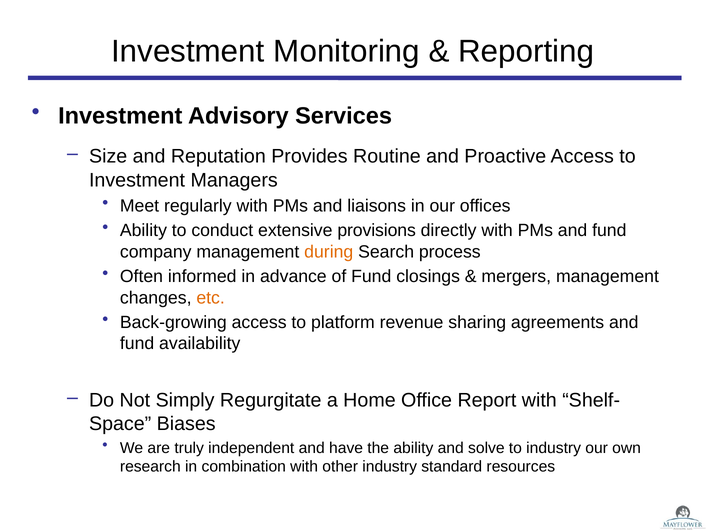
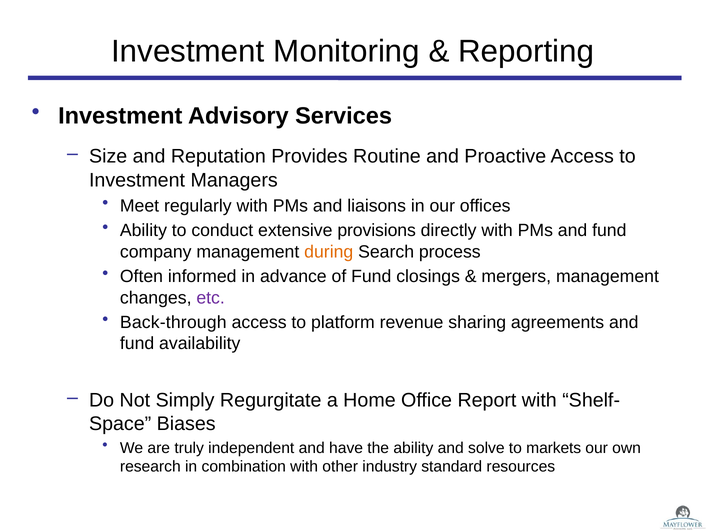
etc colour: orange -> purple
Back-growing: Back-growing -> Back-through
to industry: industry -> markets
